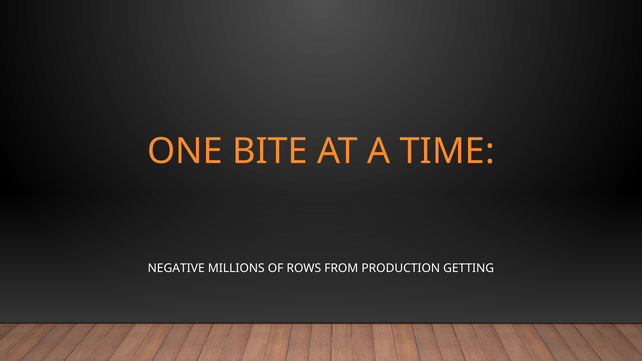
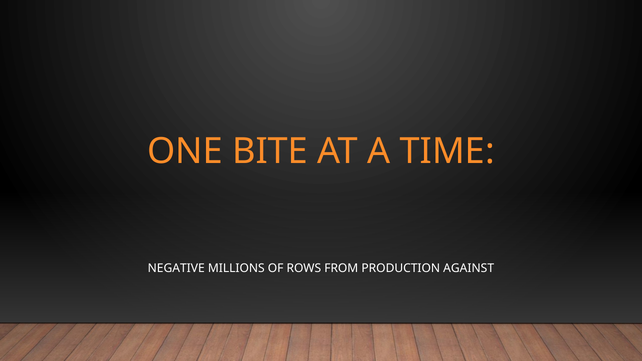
GETTING: GETTING -> AGAINST
